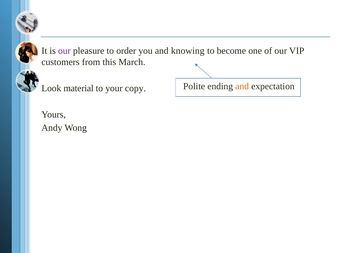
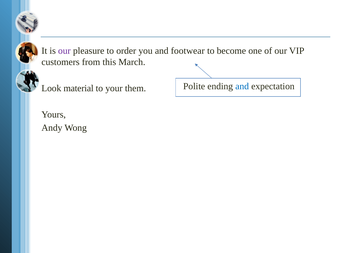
knowing: knowing -> footwear
and at (242, 86) colour: orange -> blue
copy: copy -> them
